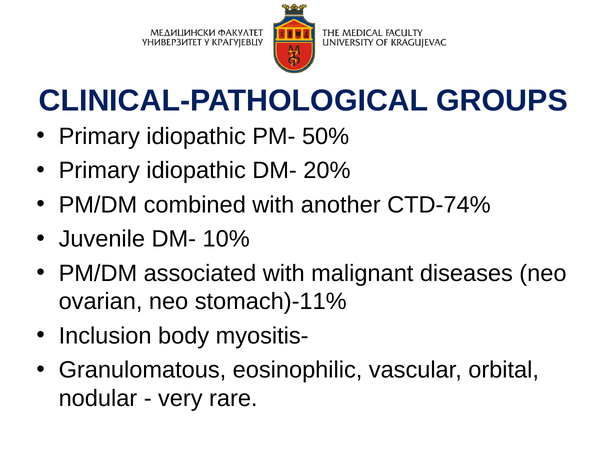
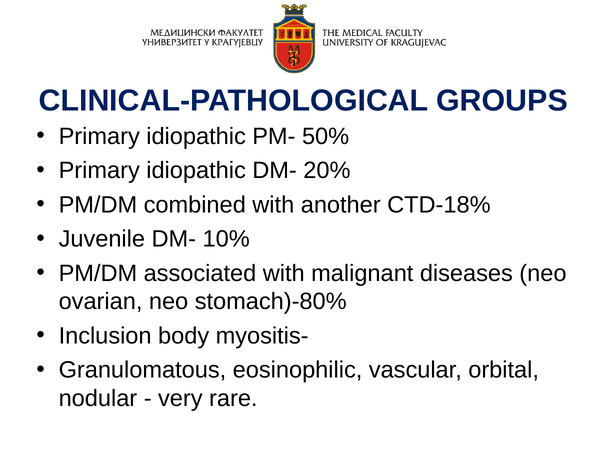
CTD-74%: CTD-74% -> CTD-18%
stomach)-11%: stomach)-11% -> stomach)-80%
